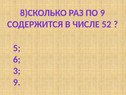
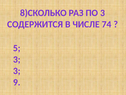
ПО 9: 9 -> 3
52: 52 -> 74
6 at (17, 59): 6 -> 3
